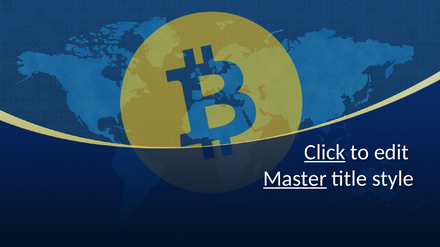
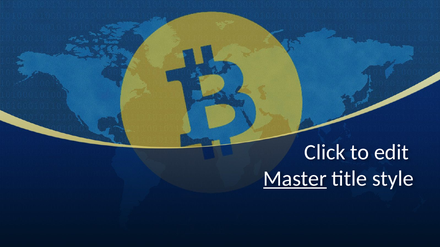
Click underline: present -> none
